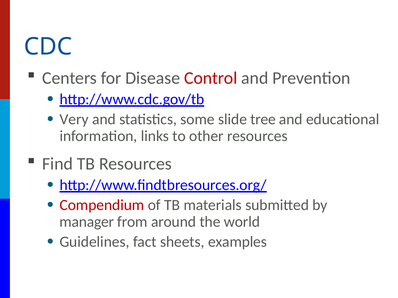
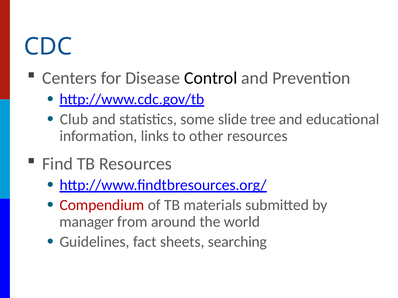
Control colour: red -> black
Very: Very -> Club
examples: examples -> searching
